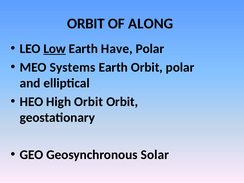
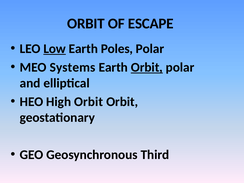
ALONG: ALONG -> ESCAPE
Have: Have -> Poles
Orbit at (147, 67) underline: none -> present
Solar: Solar -> Third
